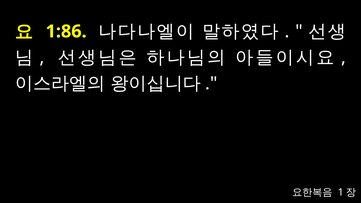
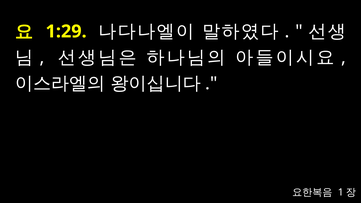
1:86: 1:86 -> 1:29
